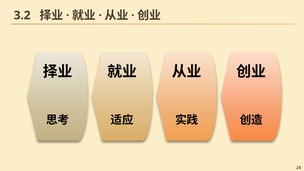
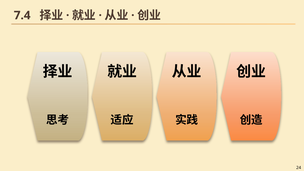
3.2: 3.2 -> 7.4
